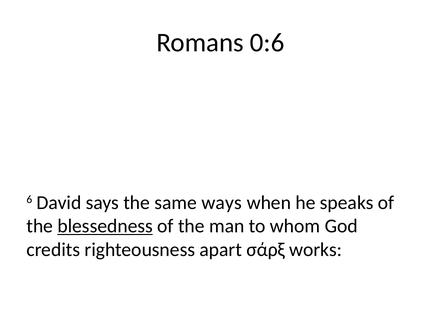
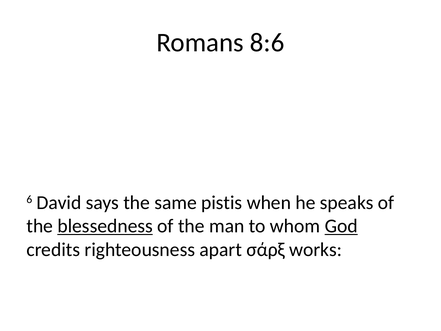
0:6: 0:6 -> 8:6
ways: ways -> pistis
God underline: none -> present
